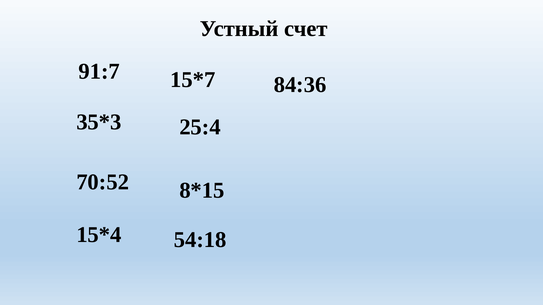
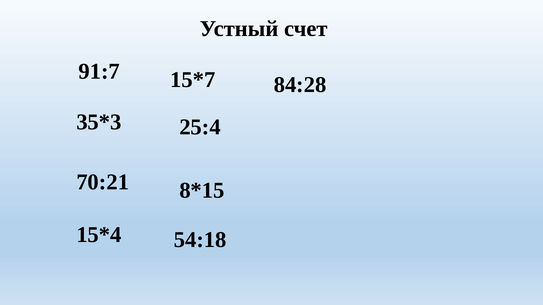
84:36: 84:36 -> 84:28
70:52: 70:52 -> 70:21
